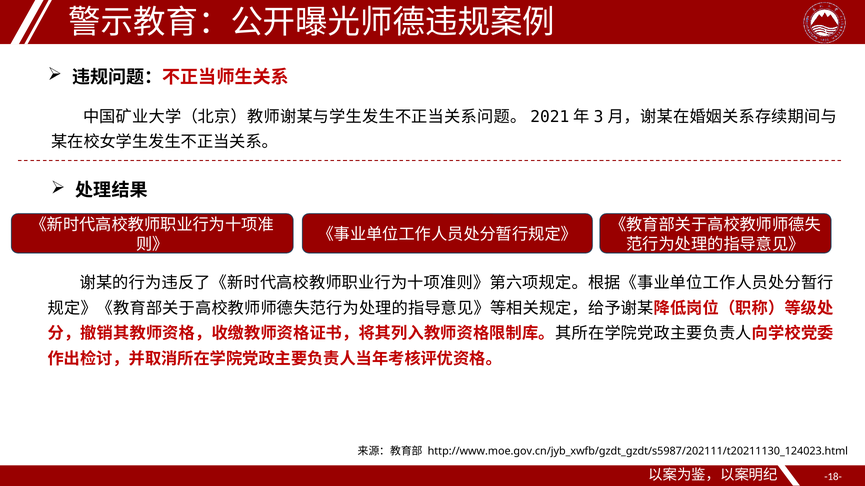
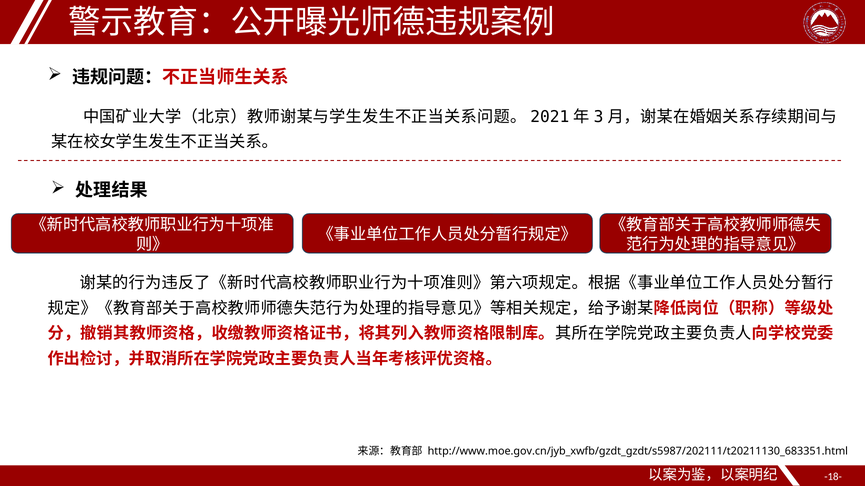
http://www.moe.gov.cn/jyb_xwfb/gzdt_gzdt/s5987/202111/t20211130_124023.html: http://www.moe.gov.cn/jyb_xwfb/gzdt_gzdt/s5987/202111/t20211130_124023.html -> http://www.moe.gov.cn/jyb_xwfb/gzdt_gzdt/s5987/202111/t20211130_683351.html
